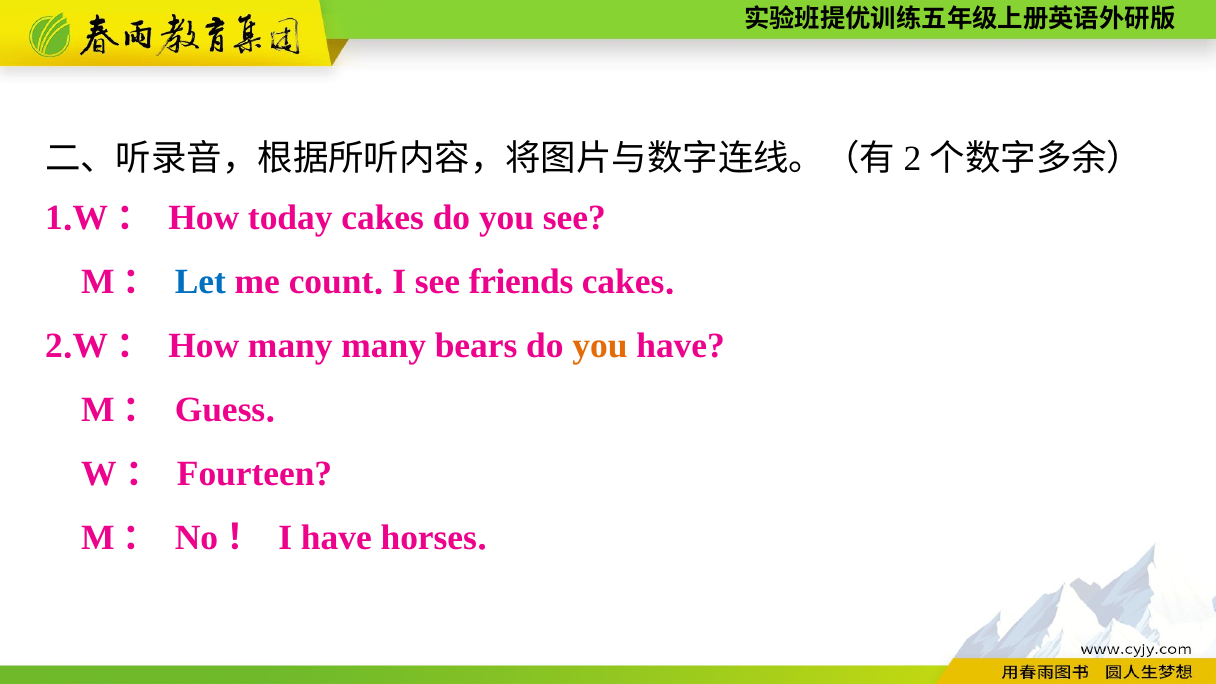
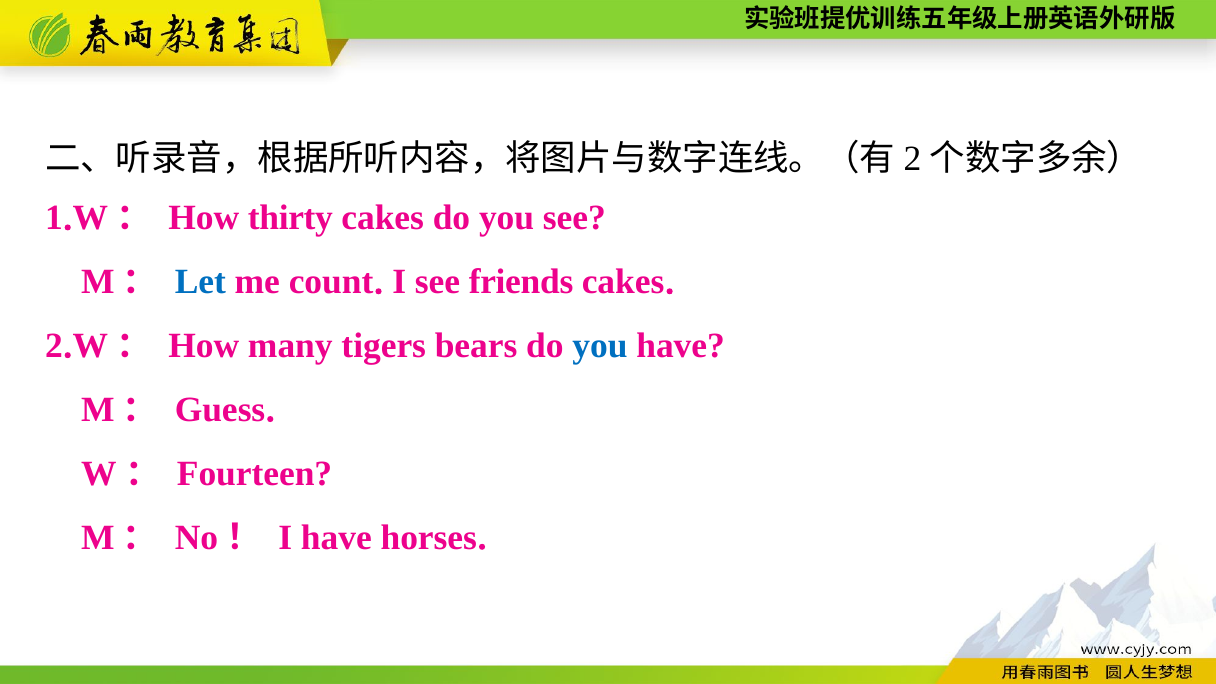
today: today -> thirty
many many: many -> tigers
you at (600, 346) colour: orange -> blue
